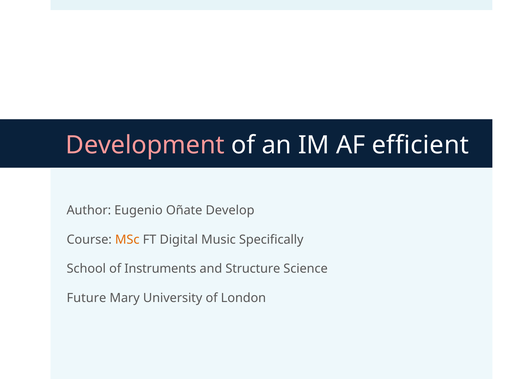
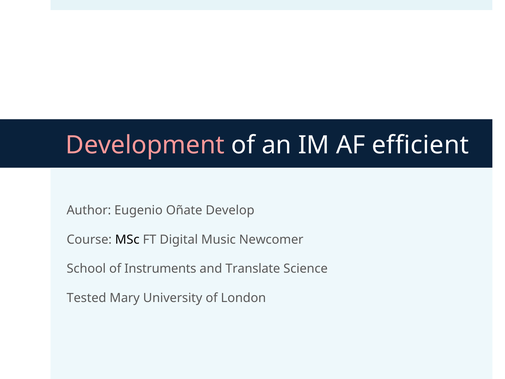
MSc colour: orange -> black
Specifically: Specifically -> Newcomer
Structure: Structure -> Translate
Future: Future -> Tested
